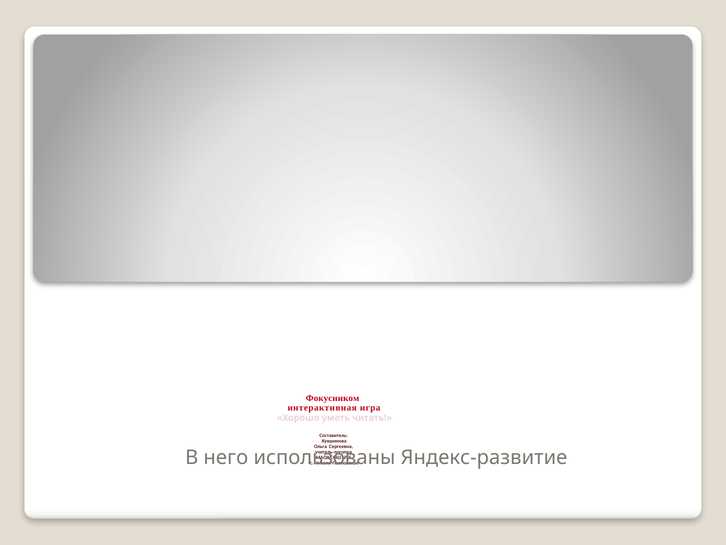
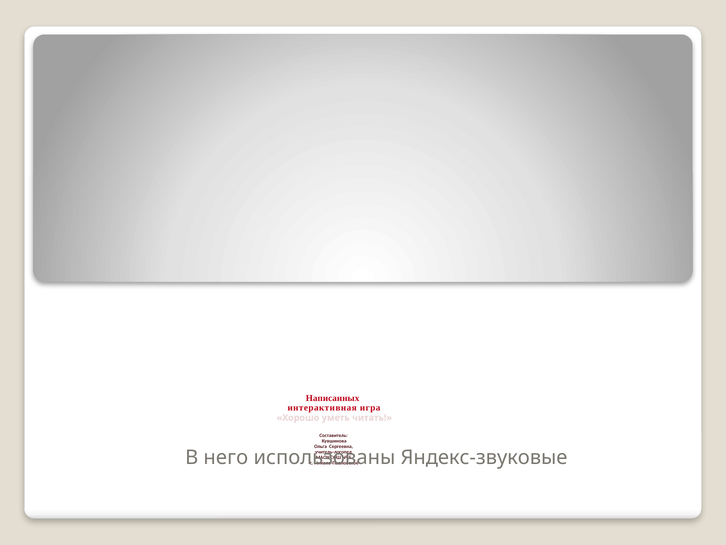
Фокусником: Фокусником -> Написанных
Яндекс-развитие: Яндекс-развитие -> Яндекс-звуковые
